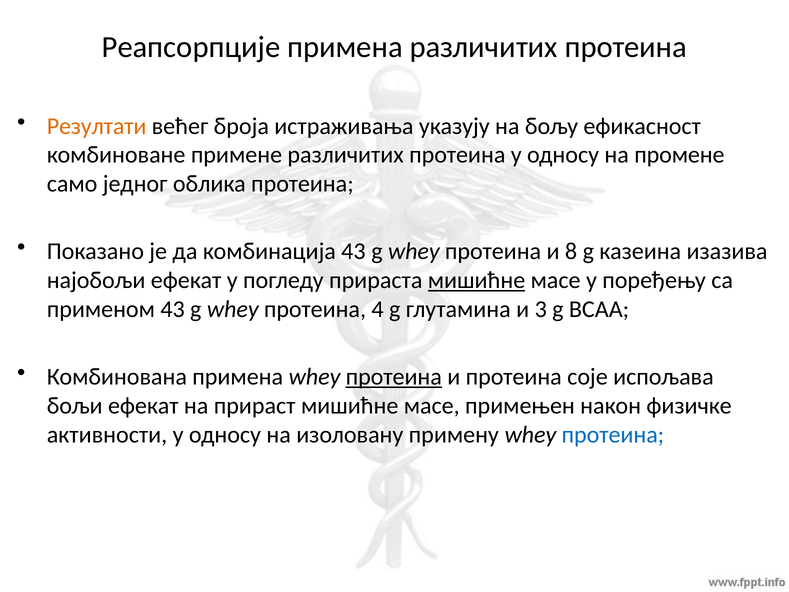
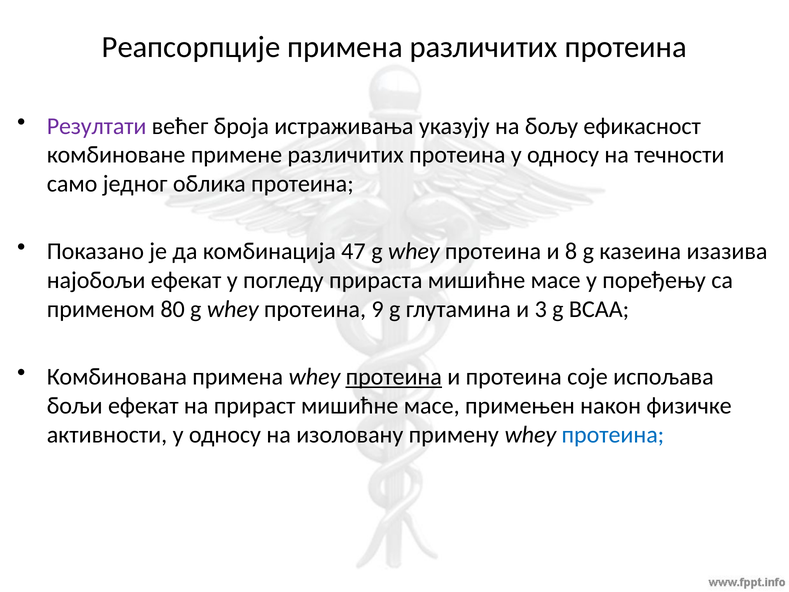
Резултати colour: orange -> purple
промене: промене -> течности
комбинација 43: 43 -> 47
мишићне at (477, 280) underline: present -> none
применом 43: 43 -> 80
4: 4 -> 9
